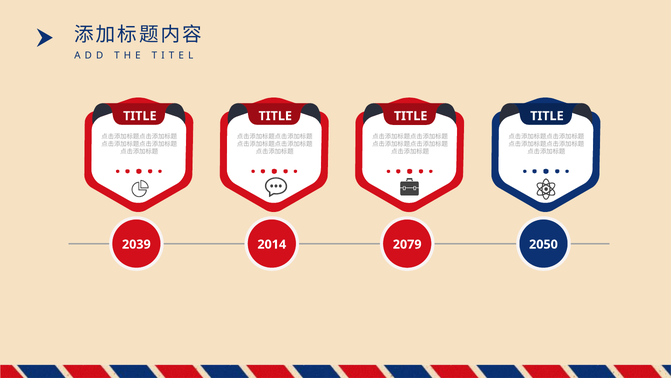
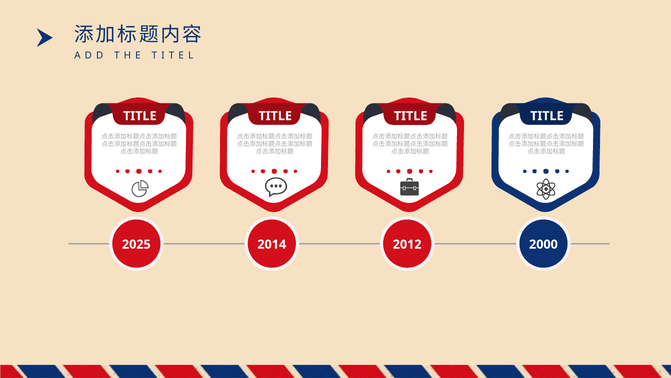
2039: 2039 -> 2025
2050: 2050 -> 2000
2079: 2079 -> 2012
